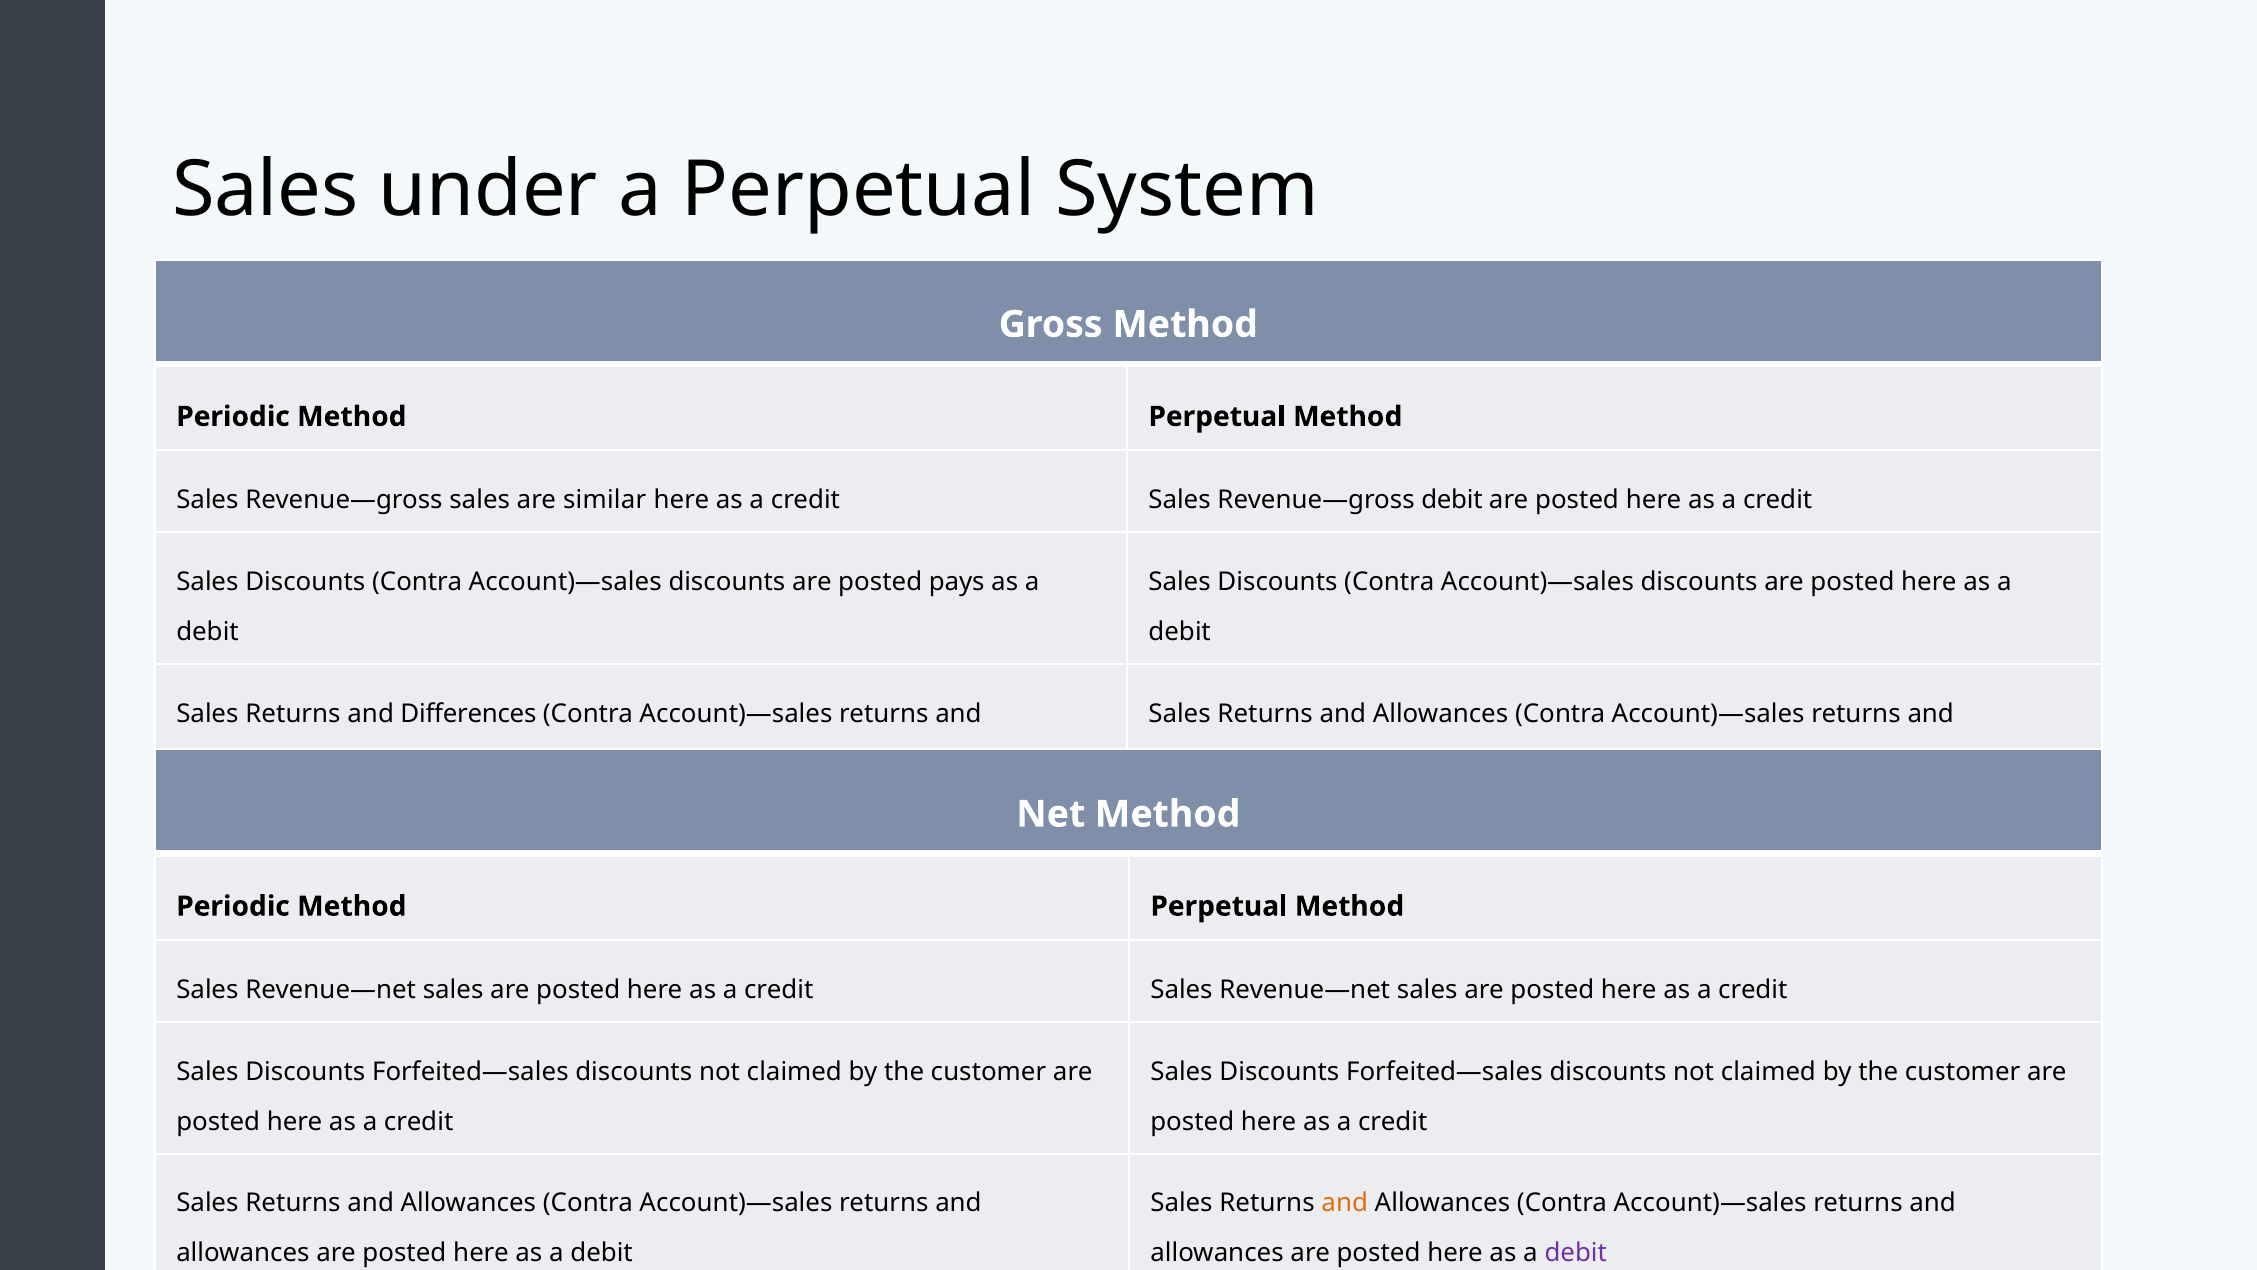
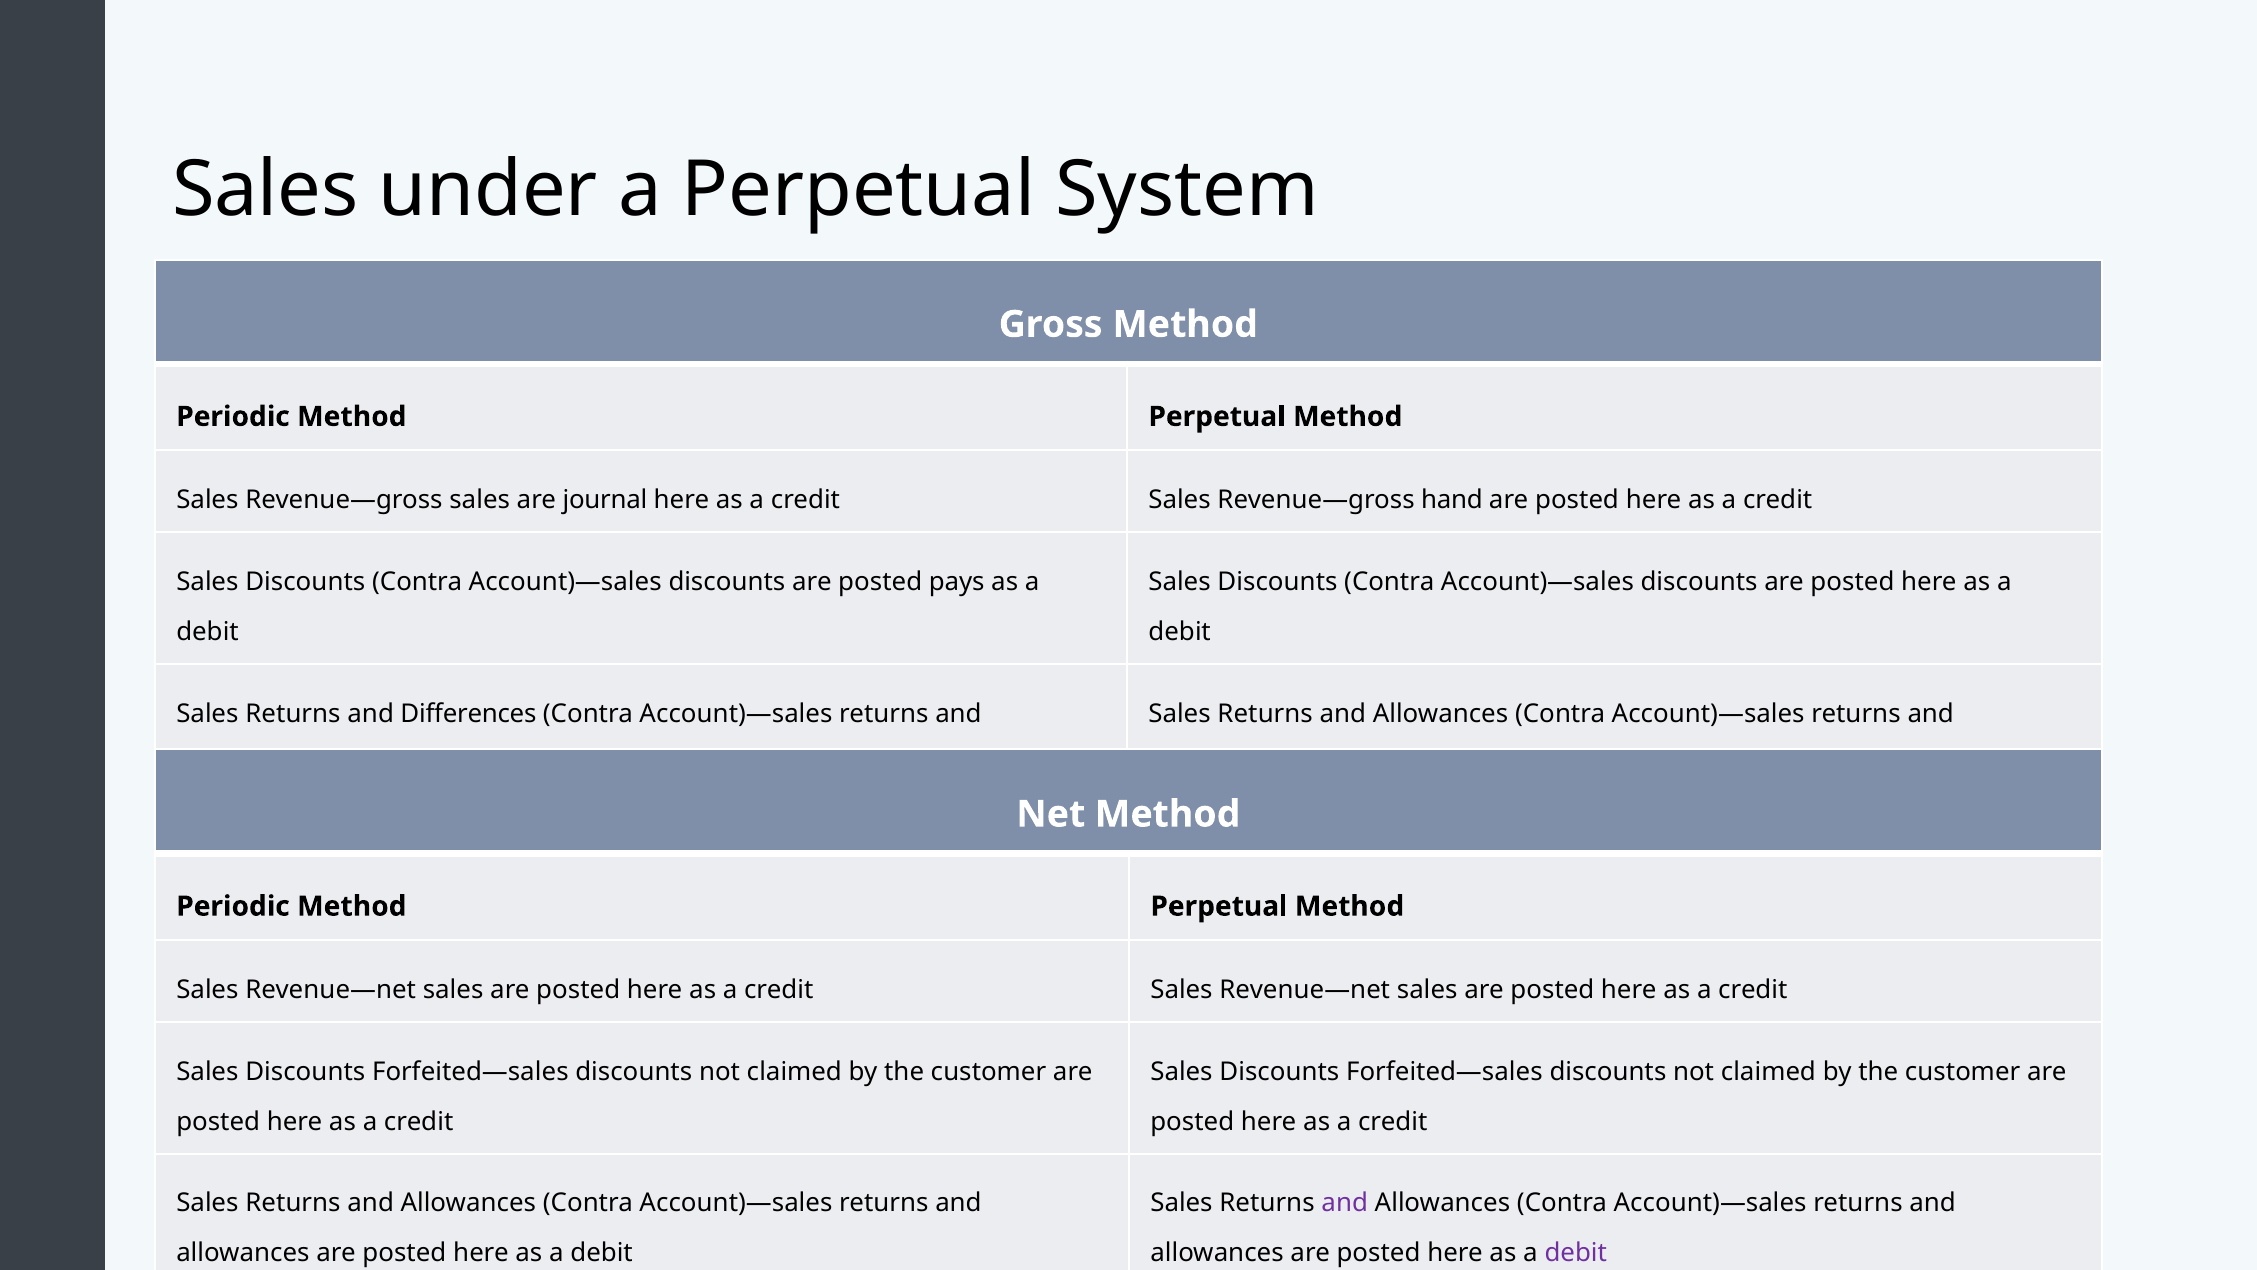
similar: similar -> journal
Revenue—gross debit: debit -> hand
and at (1345, 1203) colour: orange -> purple
